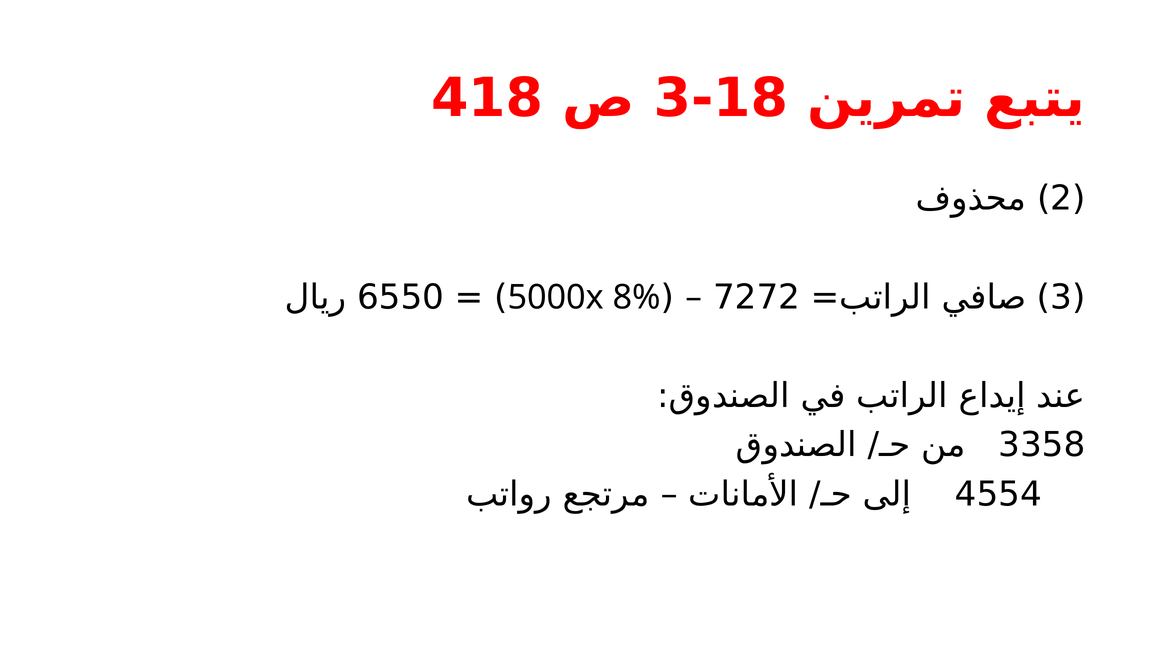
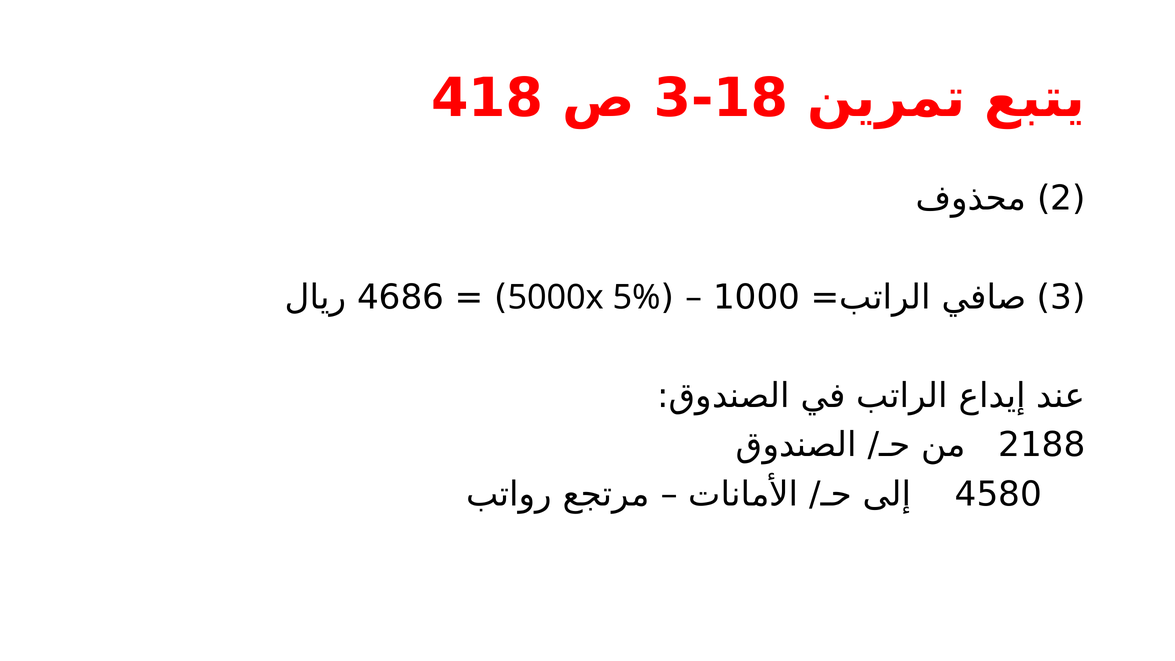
6550: 6550 -> 4686
7272: 7272 -> 1000
8%: 8% -> 5%
3358: 3358 -> 2188
4554: 4554 -> 4580
